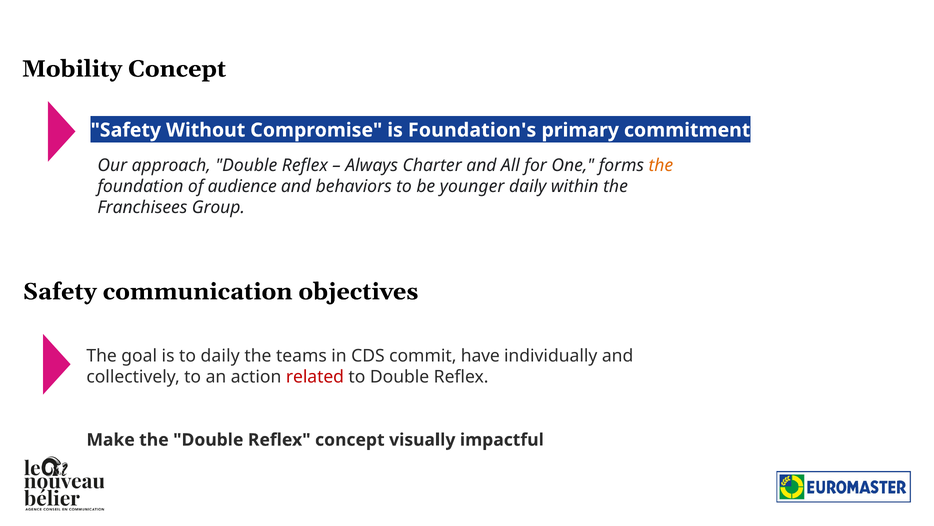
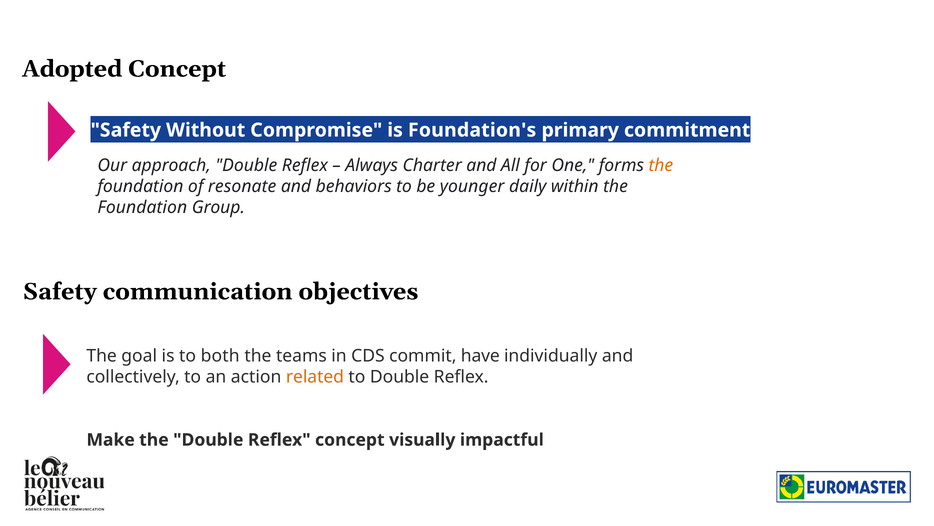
Mobility: Mobility -> Adopted
audience: audience -> resonate
Franchisees at (142, 207): Franchisees -> Foundation
to daily: daily -> both
related colour: red -> orange
